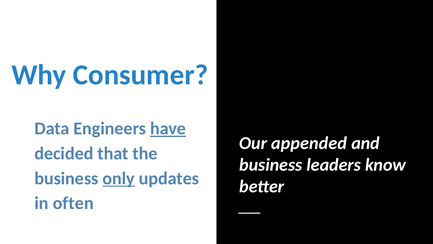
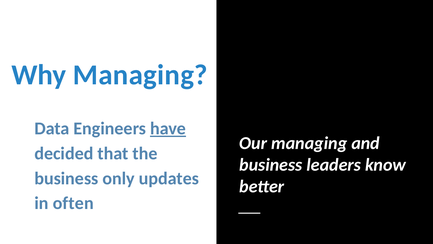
Why Consumer: Consumer -> Managing
Our appended: appended -> managing
only underline: present -> none
